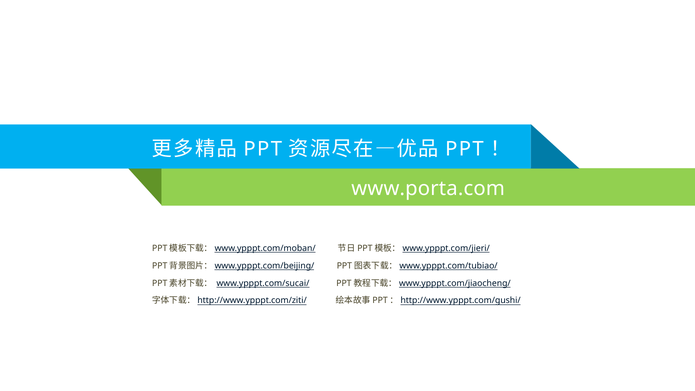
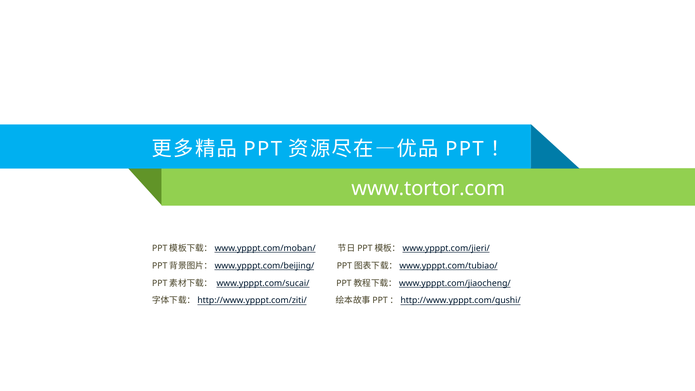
www.porta.com: www.porta.com -> www.tortor.com
